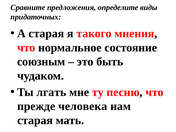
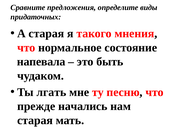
союзным: союзным -> напевала
человека: человека -> начались
